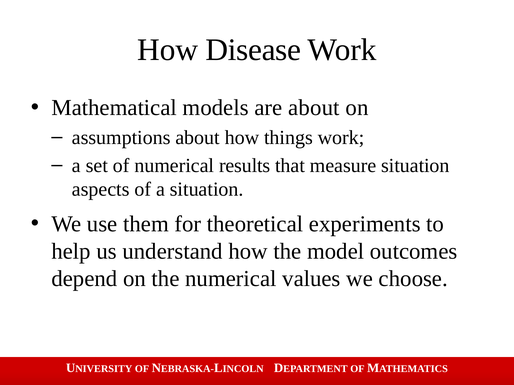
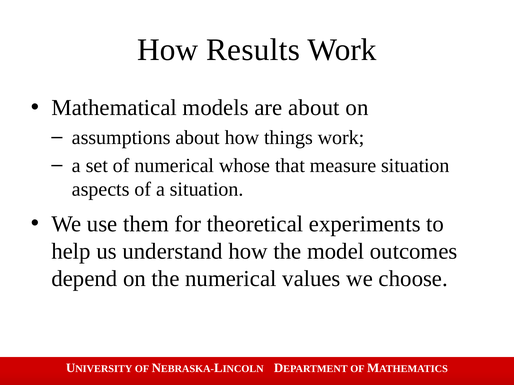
Disease: Disease -> Results
results: results -> whose
